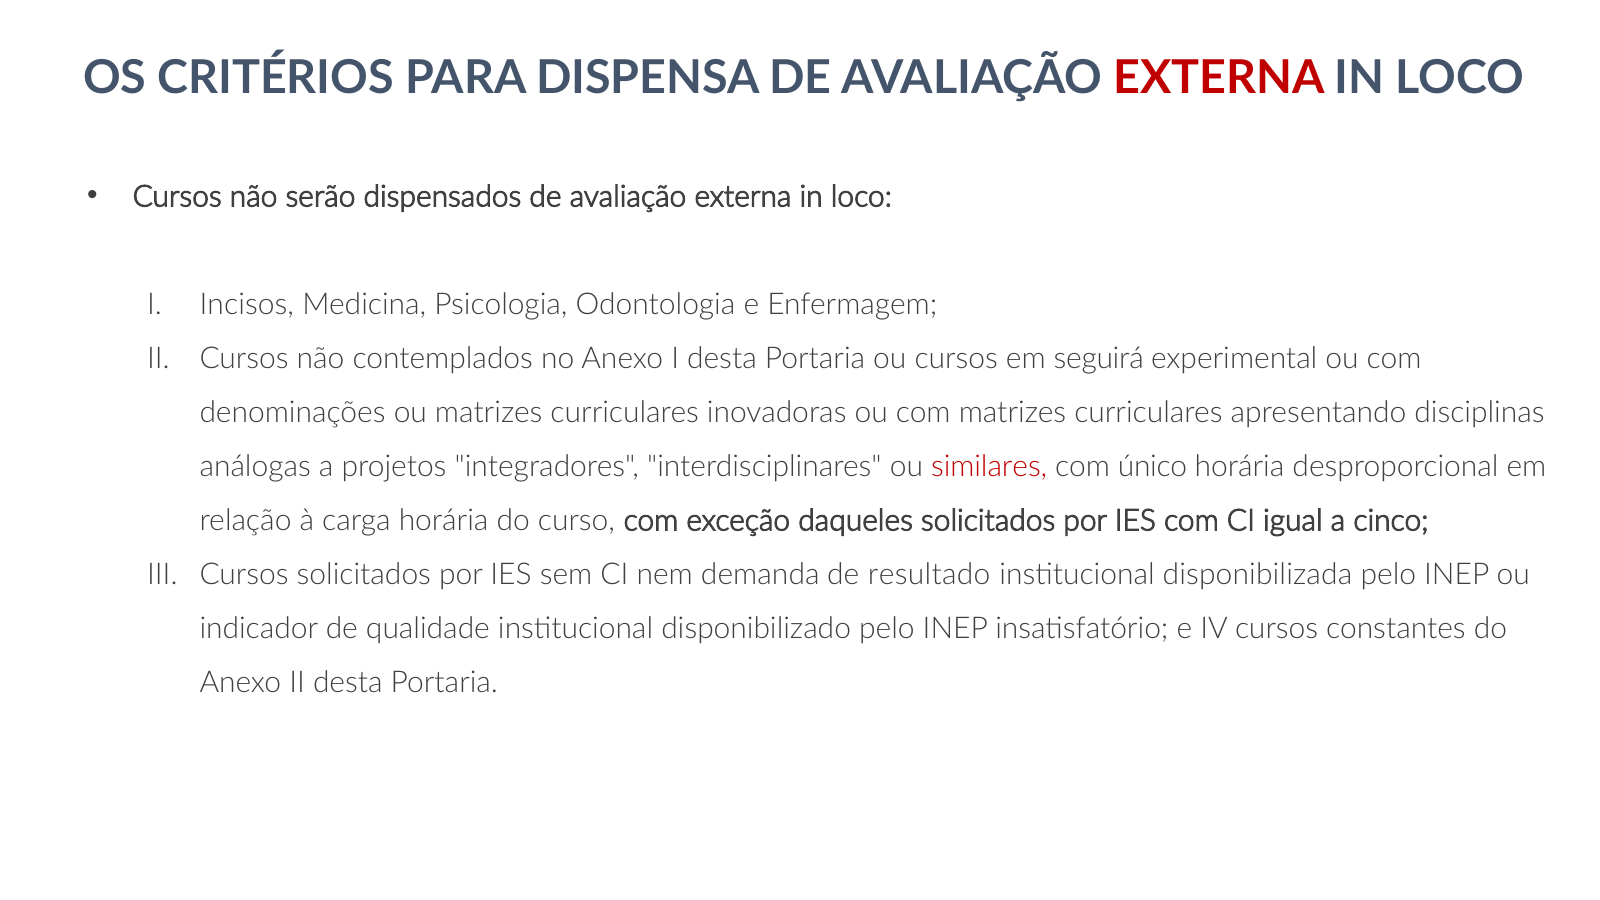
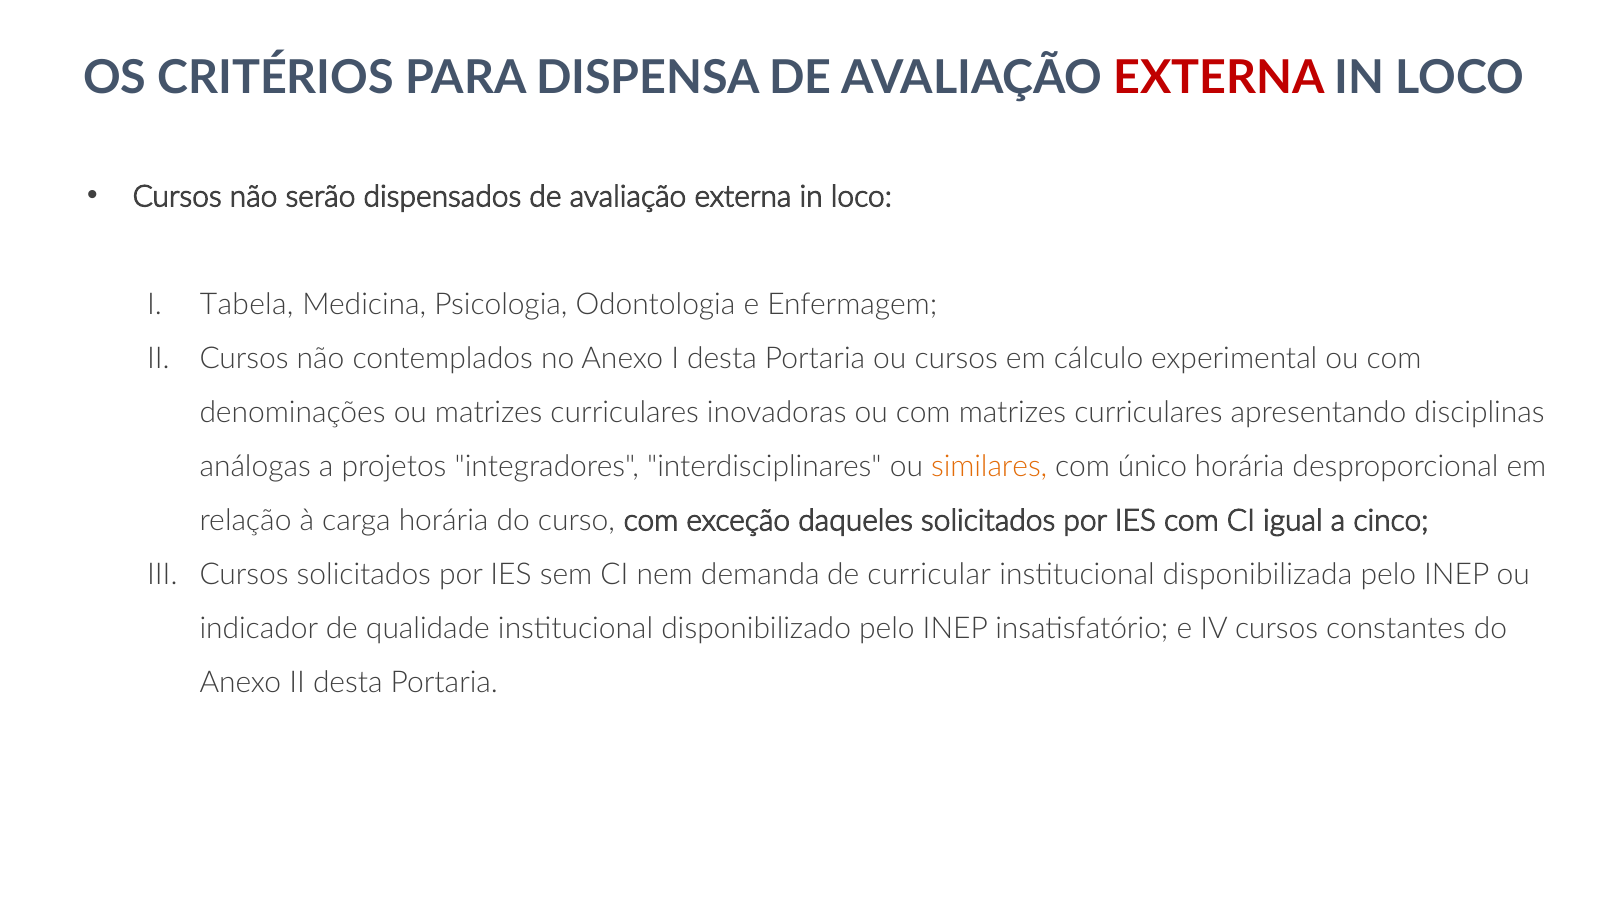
Incisos: Incisos -> Tabela
seguirá: seguirá -> cálculo
similares colour: red -> orange
resultado: resultado -> curricular
